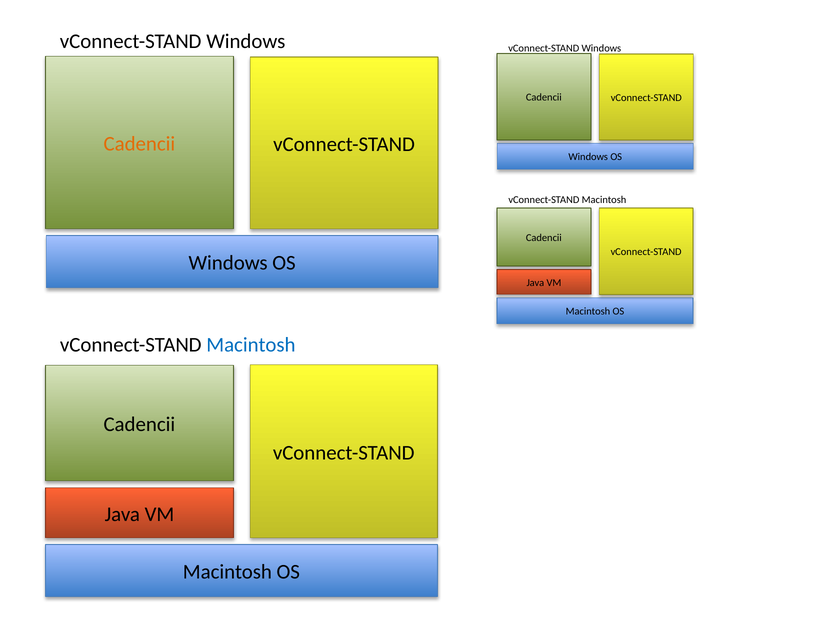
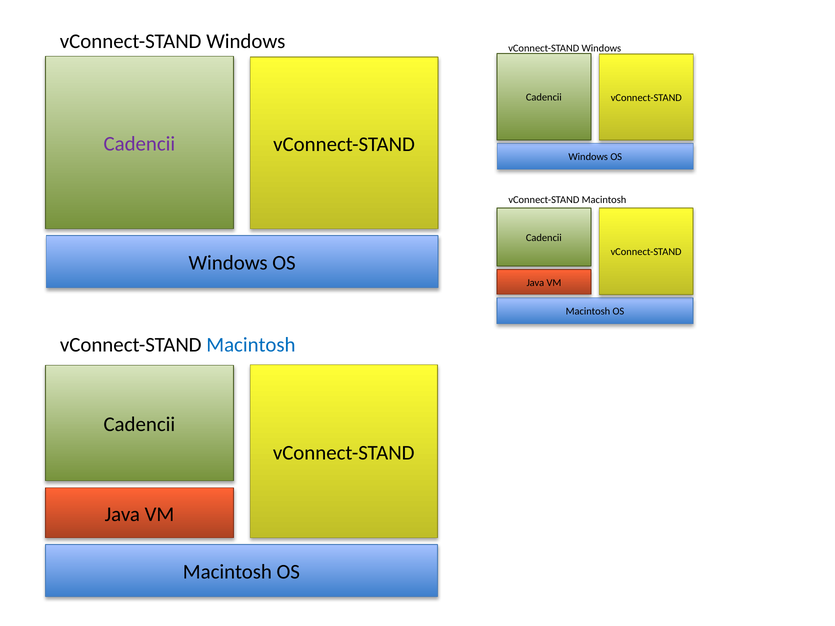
Cadencii at (139, 144) colour: orange -> purple
